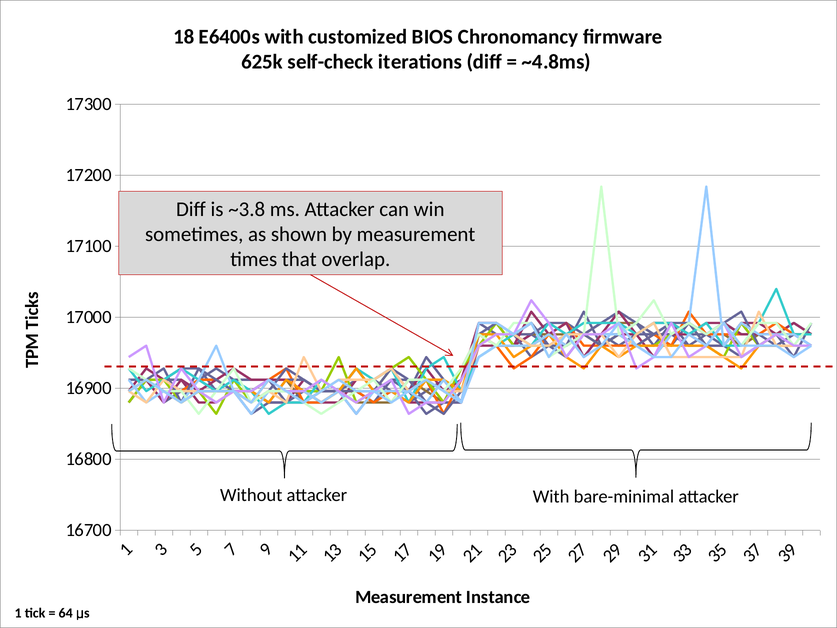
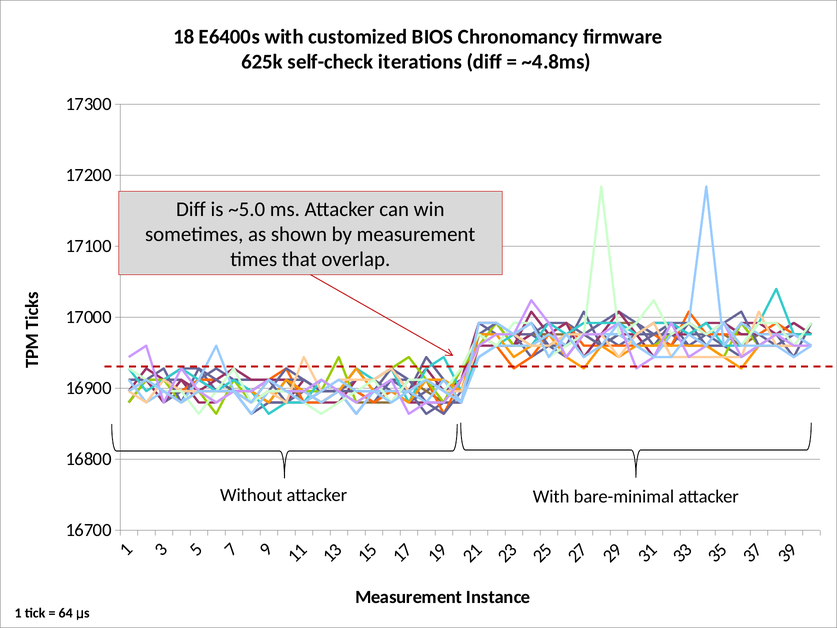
~3.8: ~3.8 -> ~5.0
